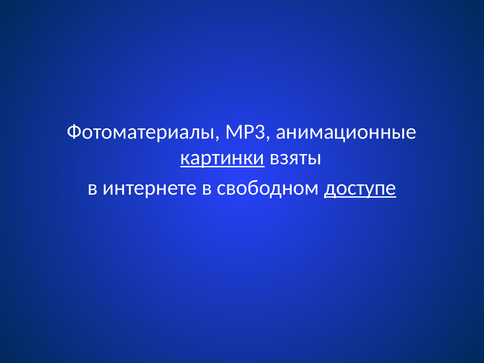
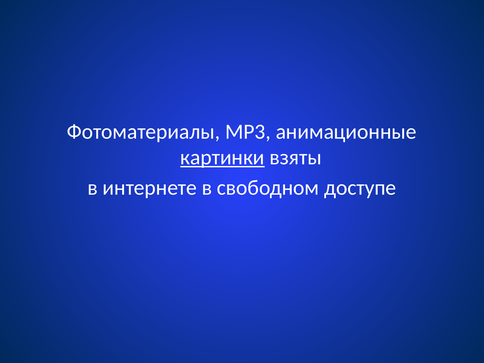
доступе underline: present -> none
